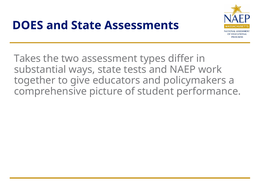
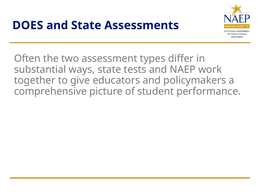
Takes: Takes -> Often
